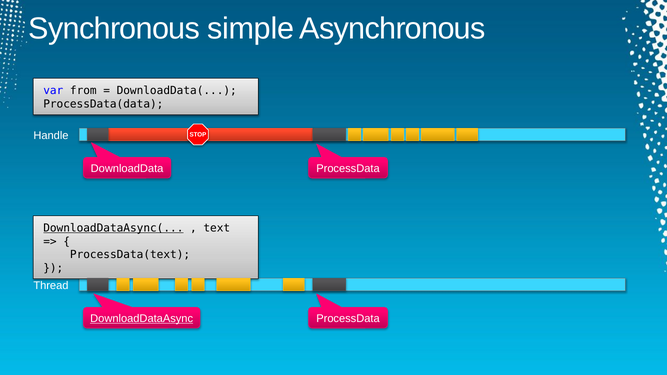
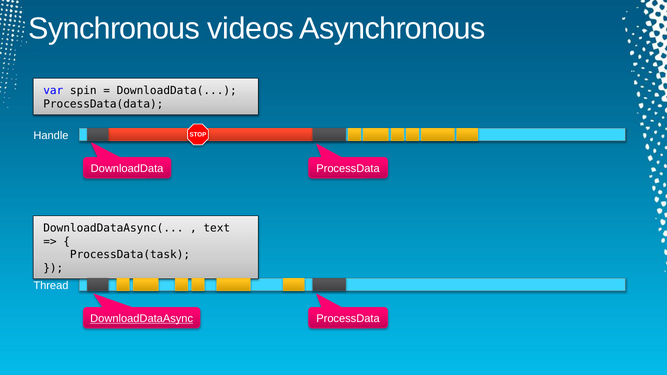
simple: simple -> videos
from: from -> spin
DownloadDataAsync( underline: present -> none
ProcessData(text: ProcessData(text -> ProcessData(task
